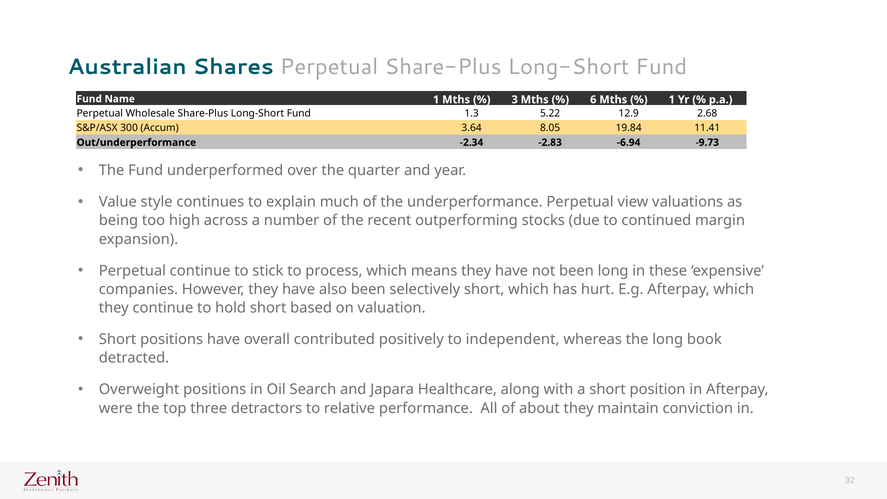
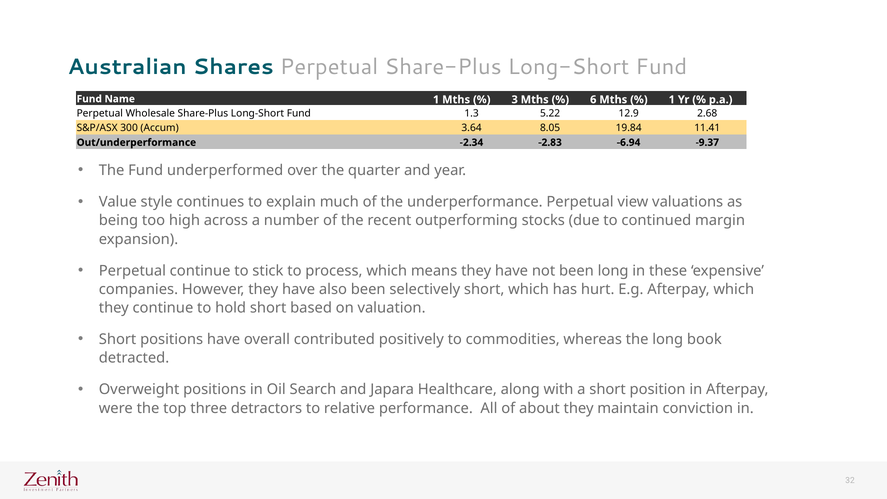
-9.73: -9.73 -> -9.37
independent: independent -> commodities
